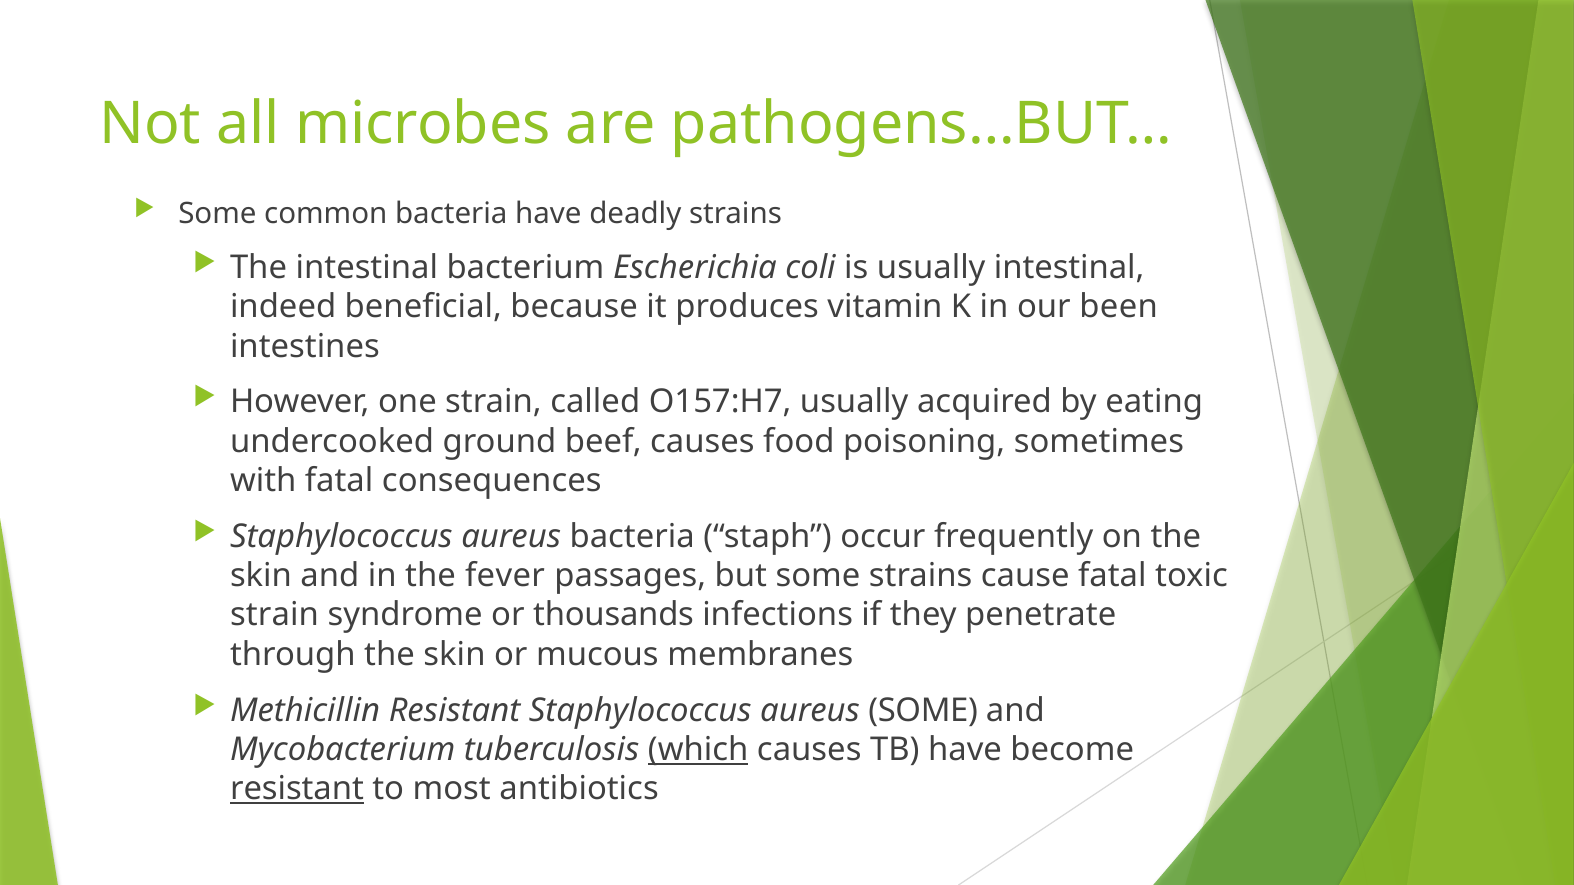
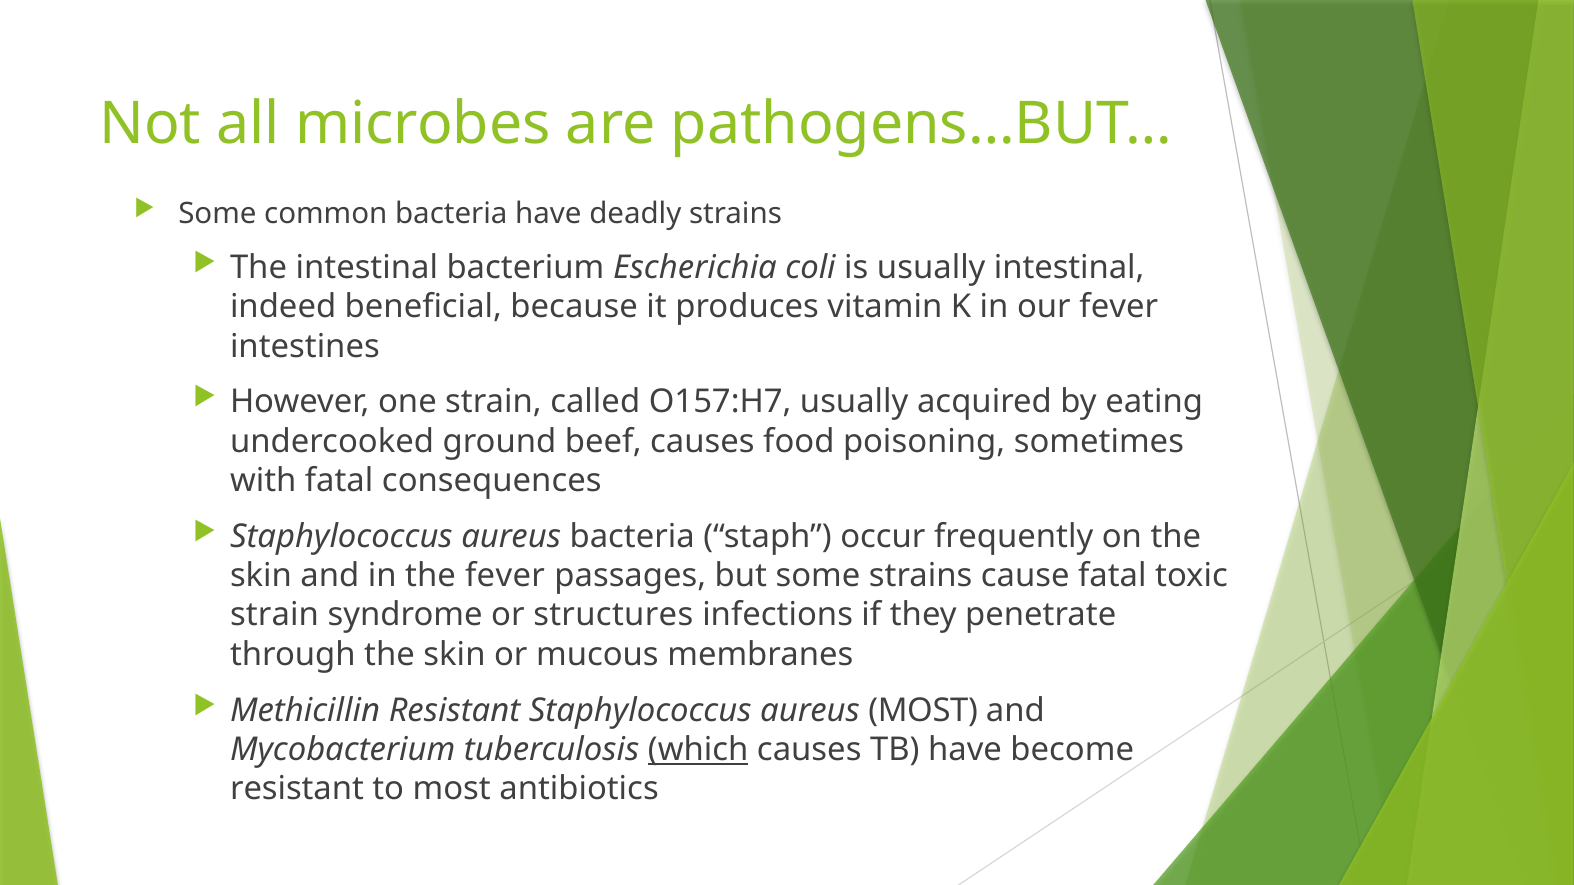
our been: been -> fever
thousands: thousands -> structures
aureus SOME: SOME -> MOST
resistant at (297, 789) underline: present -> none
